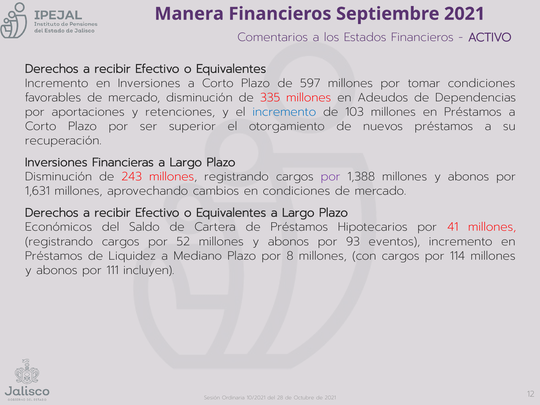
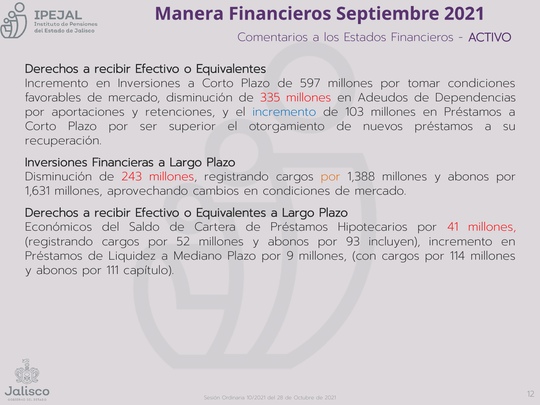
por at (331, 177) colour: purple -> orange
eventos: eventos -> incluyen
8: 8 -> 9
incluyen: incluyen -> capítulo
